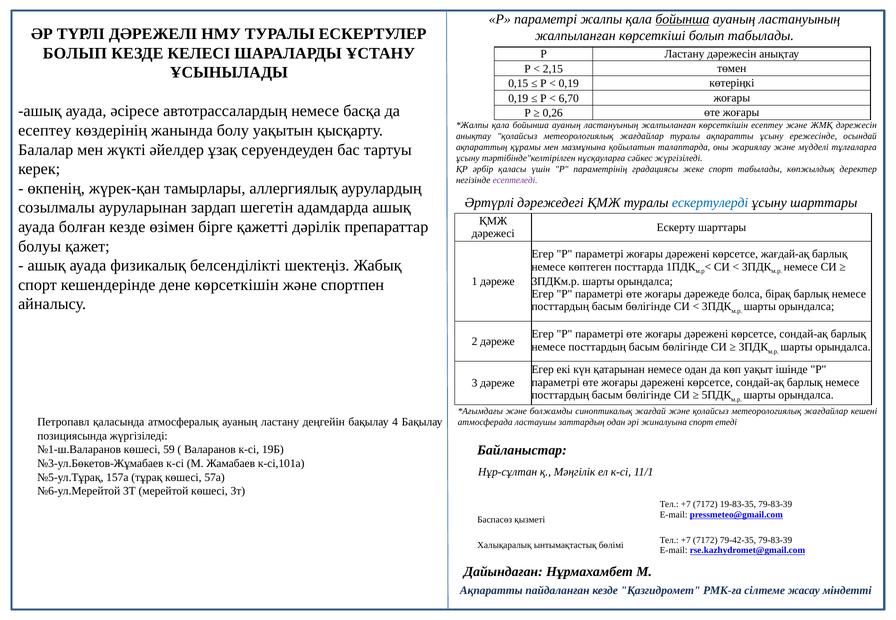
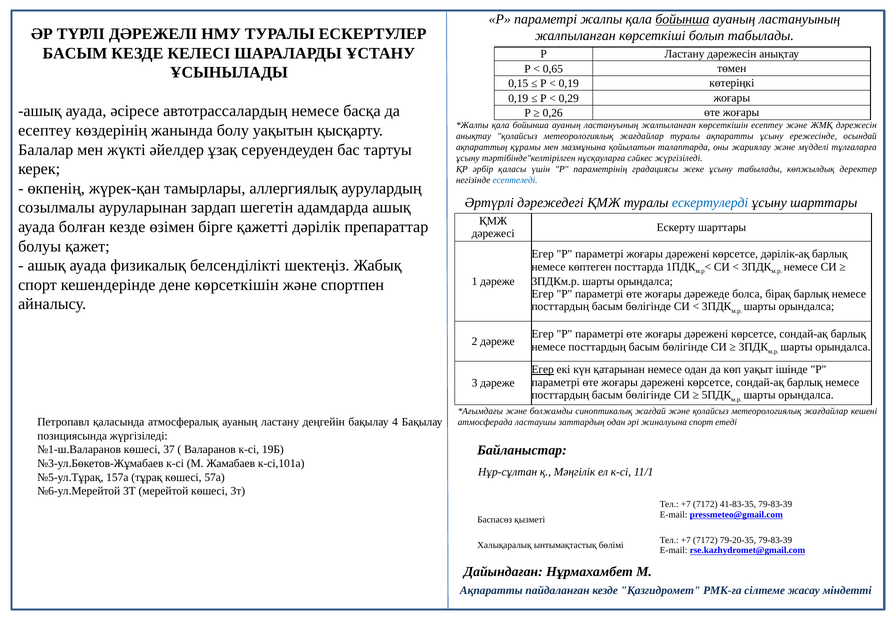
БОЛЫП at (75, 53): БОЛЫП -> БАСЫМ
2,15: 2,15 -> 0,65
6,70: 6,70 -> 0,29
жеке спорт: спорт -> ұсыну
есептеледі colour: purple -> blue
жағдай-ақ: жағдай-ақ -> дәрілік-ақ
Егер at (543, 370) underline: none -> present
59: 59 -> 37
19-83-35: 19-83-35 -> 41-83-35
79-42-35: 79-42-35 -> 79-20-35
